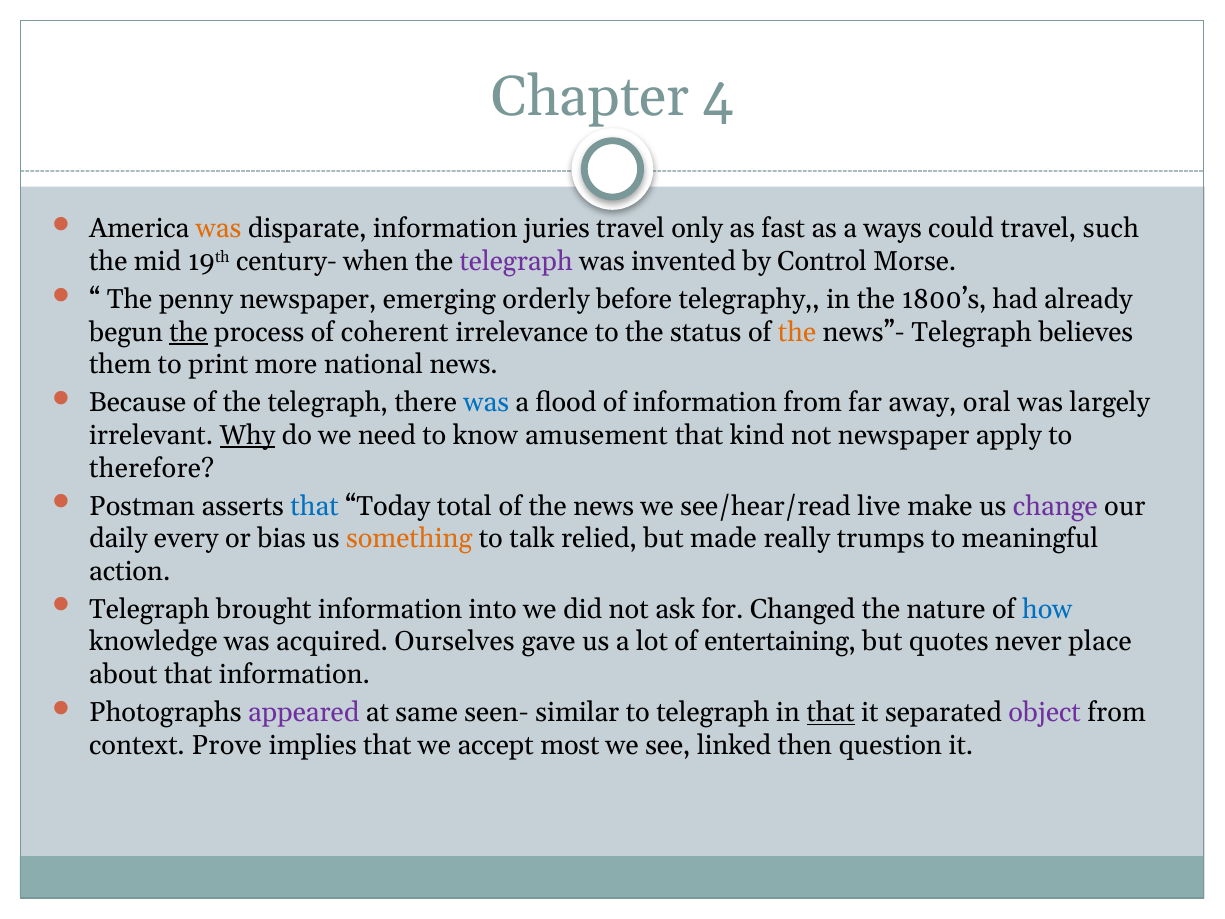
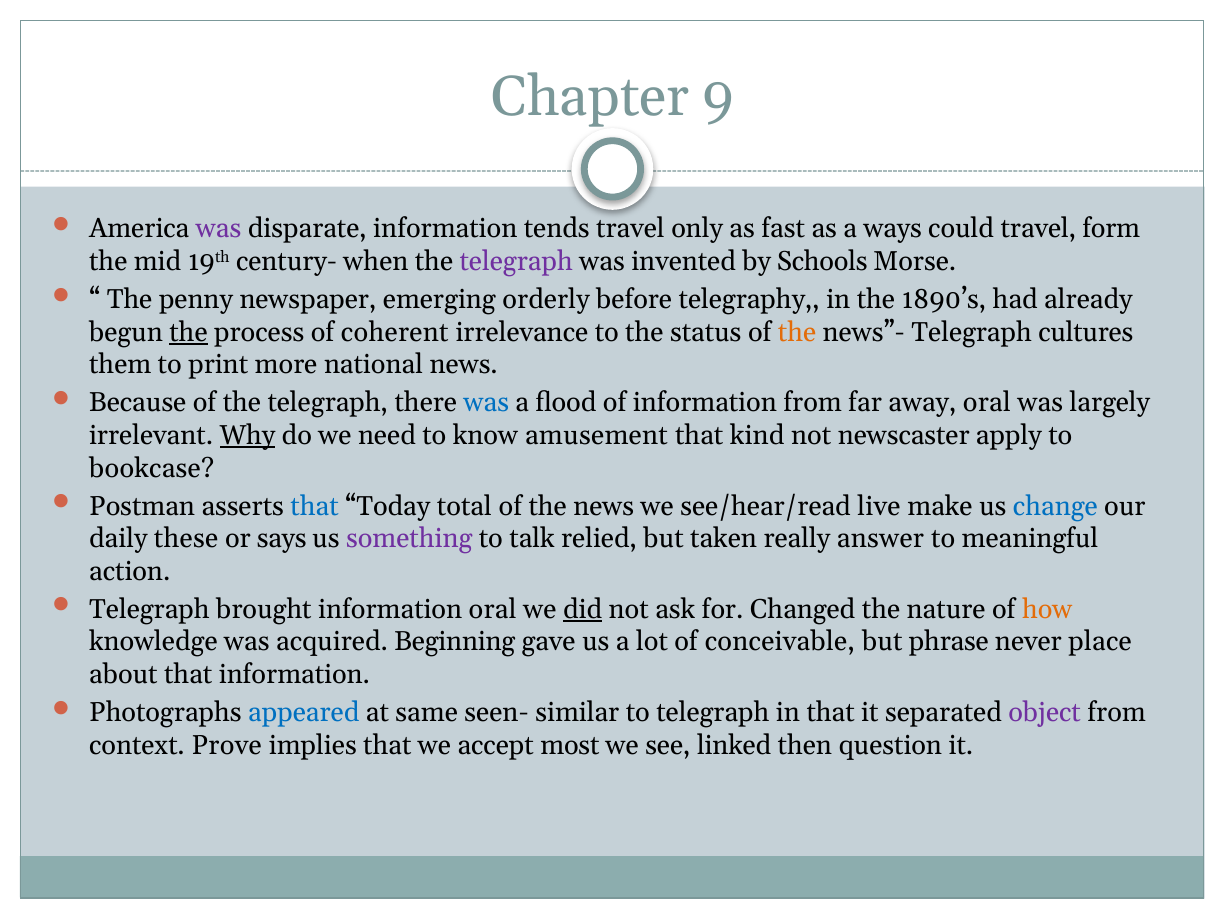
4: 4 -> 9
was at (219, 229) colour: orange -> purple
juries: juries -> tends
such: such -> form
Control: Control -> Schools
1800’s: 1800’s -> 1890’s
believes: believes -> cultures
not newspaper: newspaper -> newscaster
therefore: therefore -> bookcase
change colour: purple -> blue
every: every -> these
bias: bias -> says
something colour: orange -> purple
made: made -> taken
trumps: trumps -> answer
information into: into -> oral
did underline: none -> present
how colour: blue -> orange
Ourselves: Ourselves -> Beginning
entertaining: entertaining -> conceivable
quotes: quotes -> phrase
appeared colour: purple -> blue
that at (831, 712) underline: present -> none
